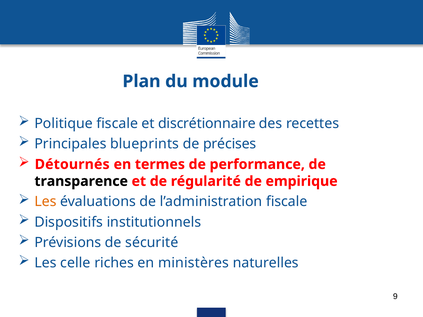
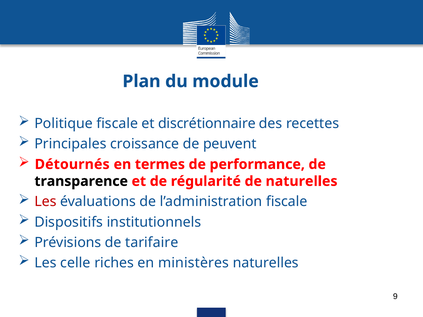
blueprints: blueprints -> croissance
précises: précises -> peuvent
de empirique: empirique -> naturelles
Les at (45, 202) colour: orange -> red
sécurité: sécurité -> tarifaire
